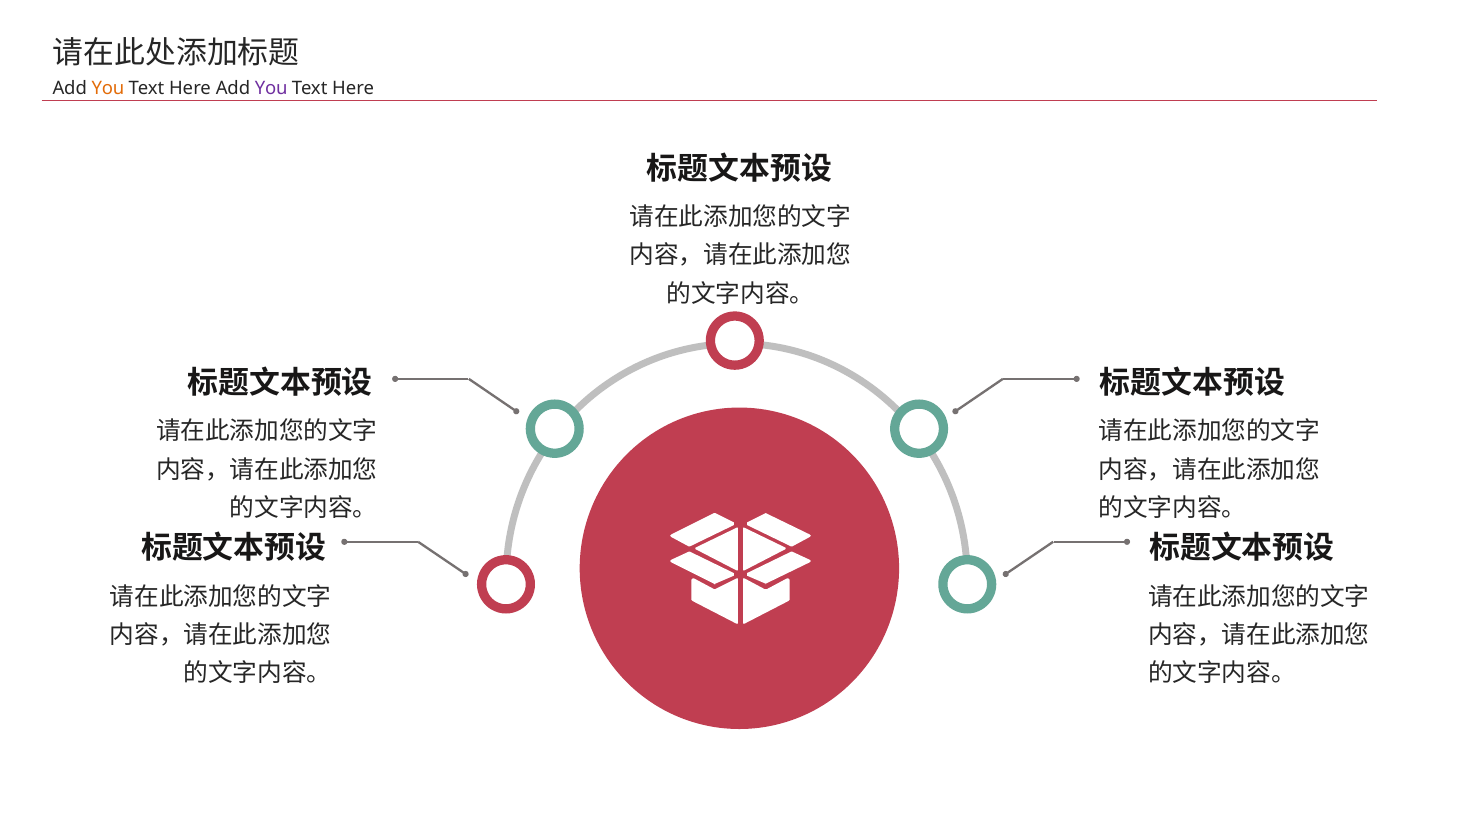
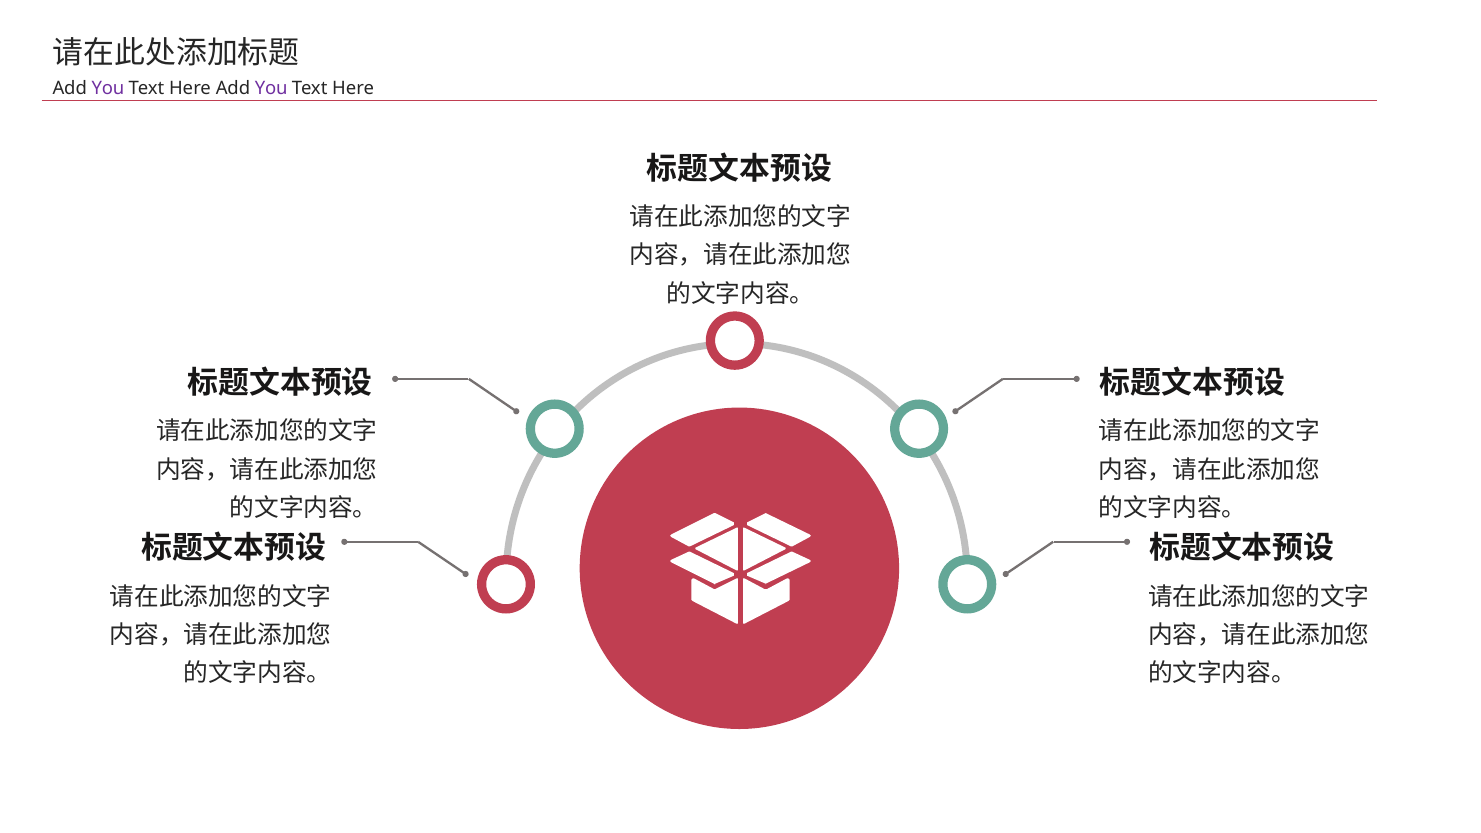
You at (108, 89) colour: orange -> purple
